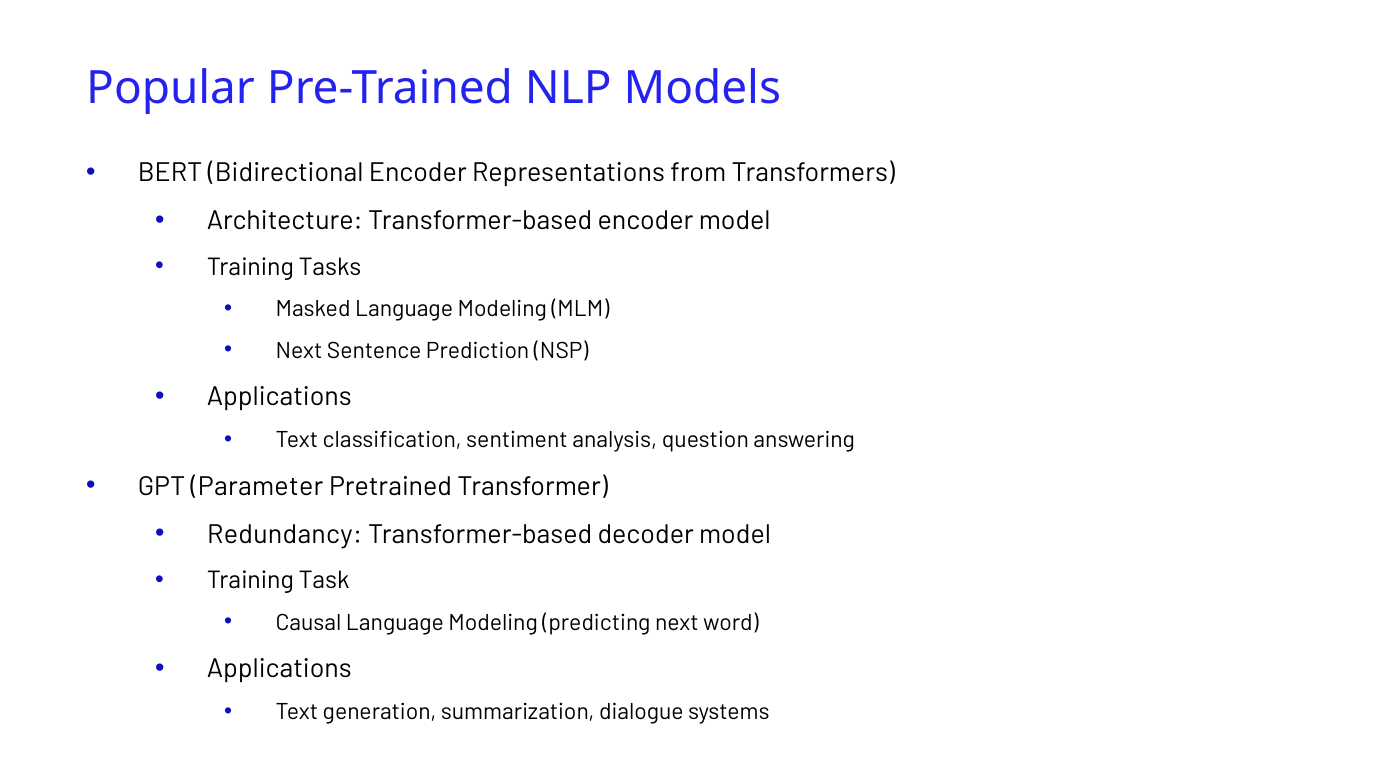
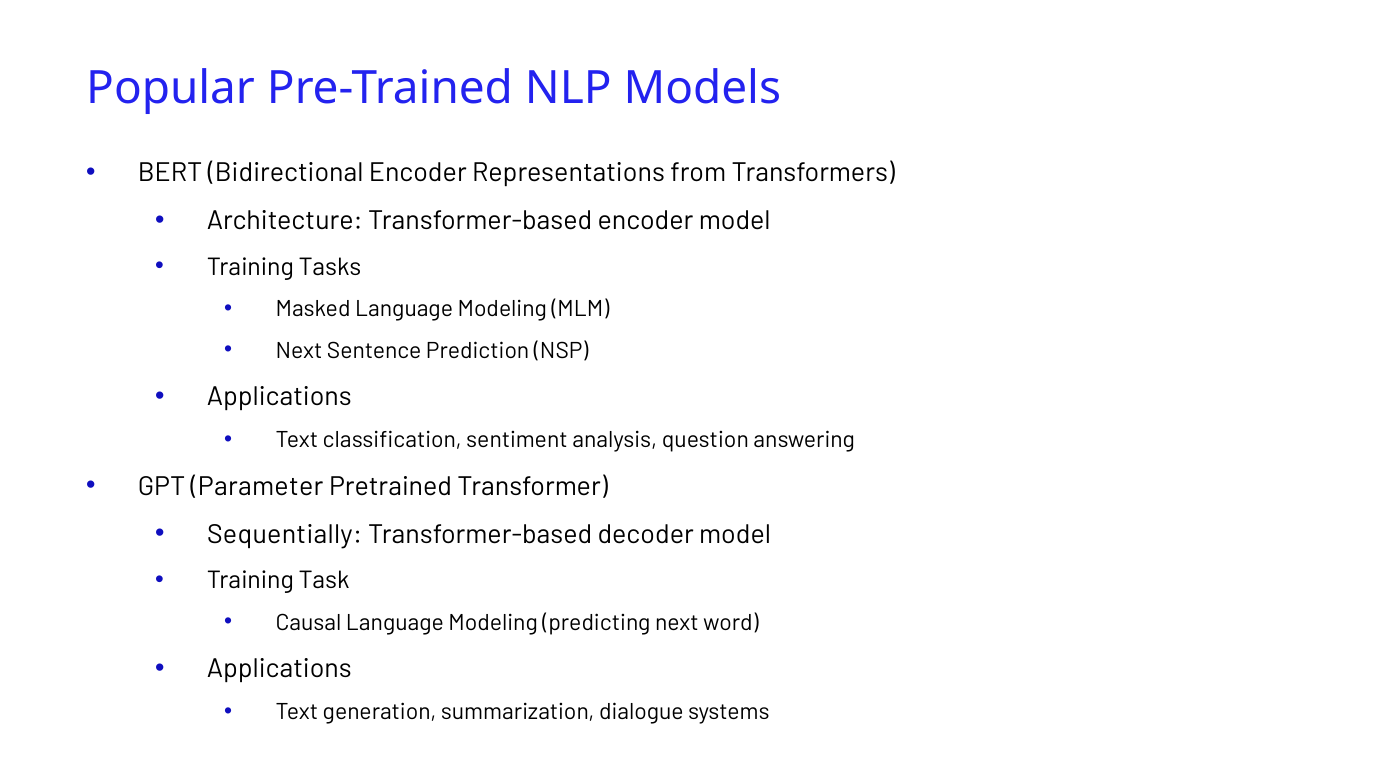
Redundancy: Redundancy -> Sequentially
